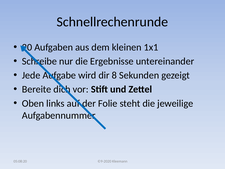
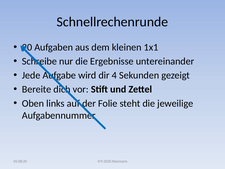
8: 8 -> 4
